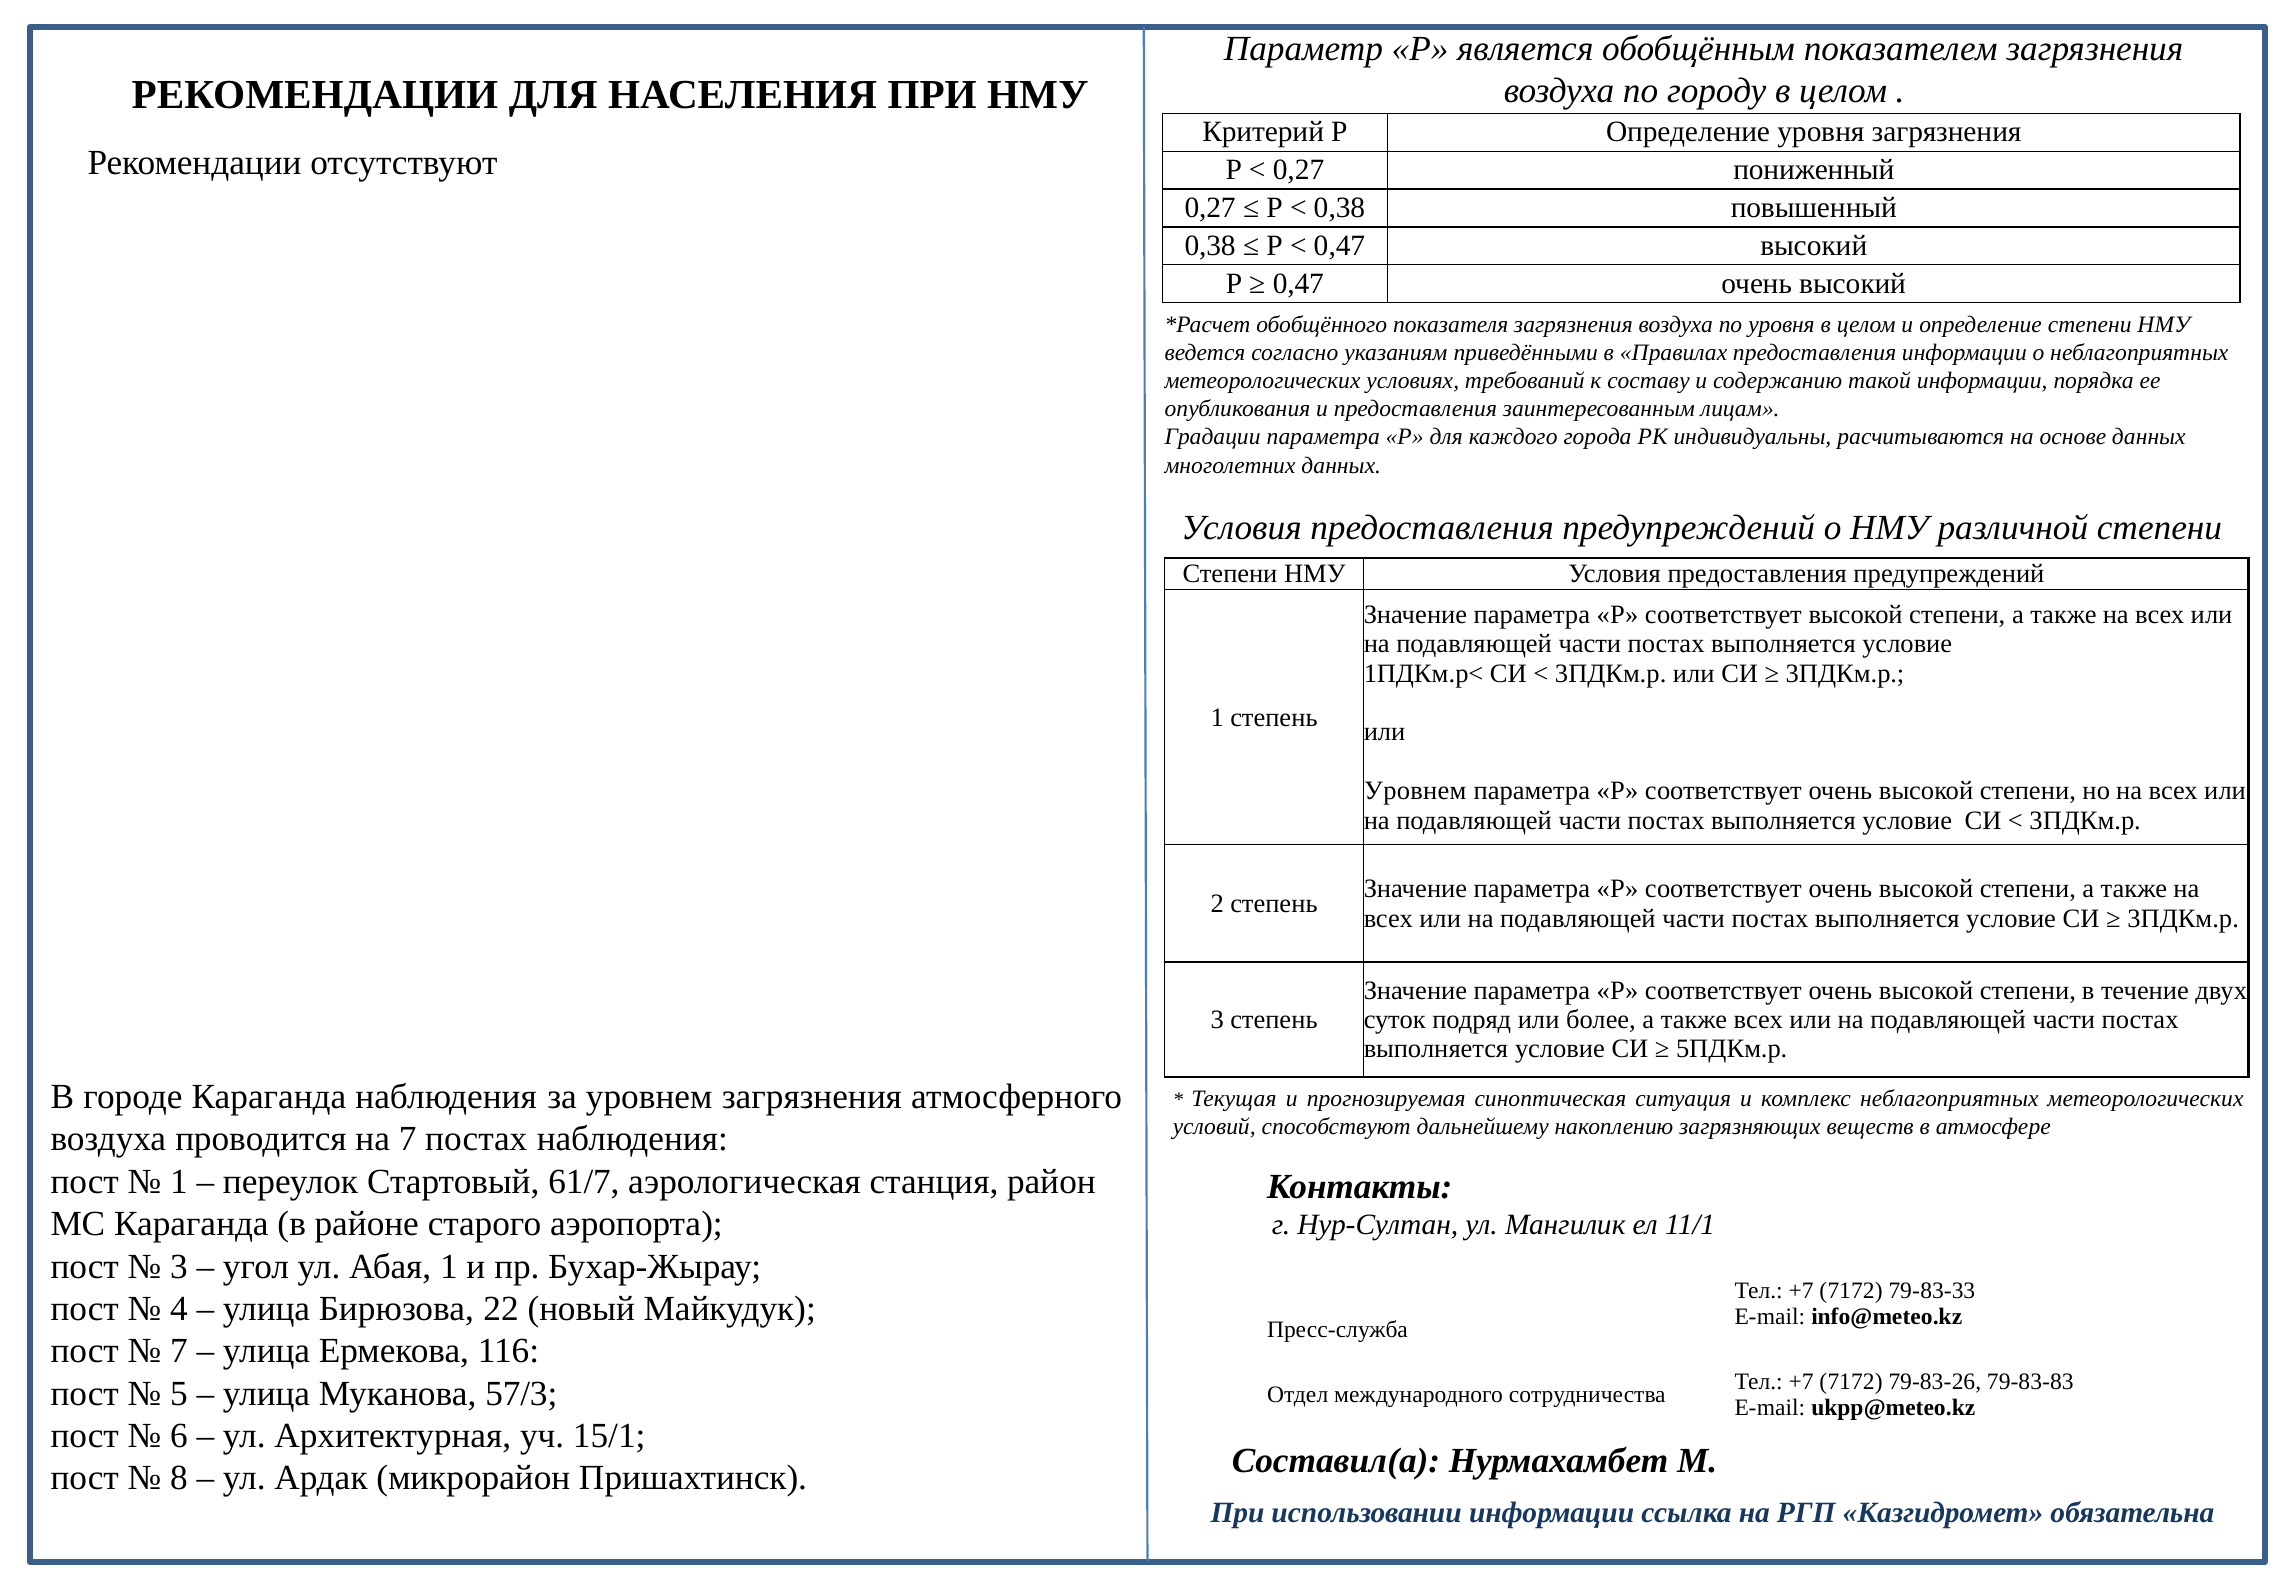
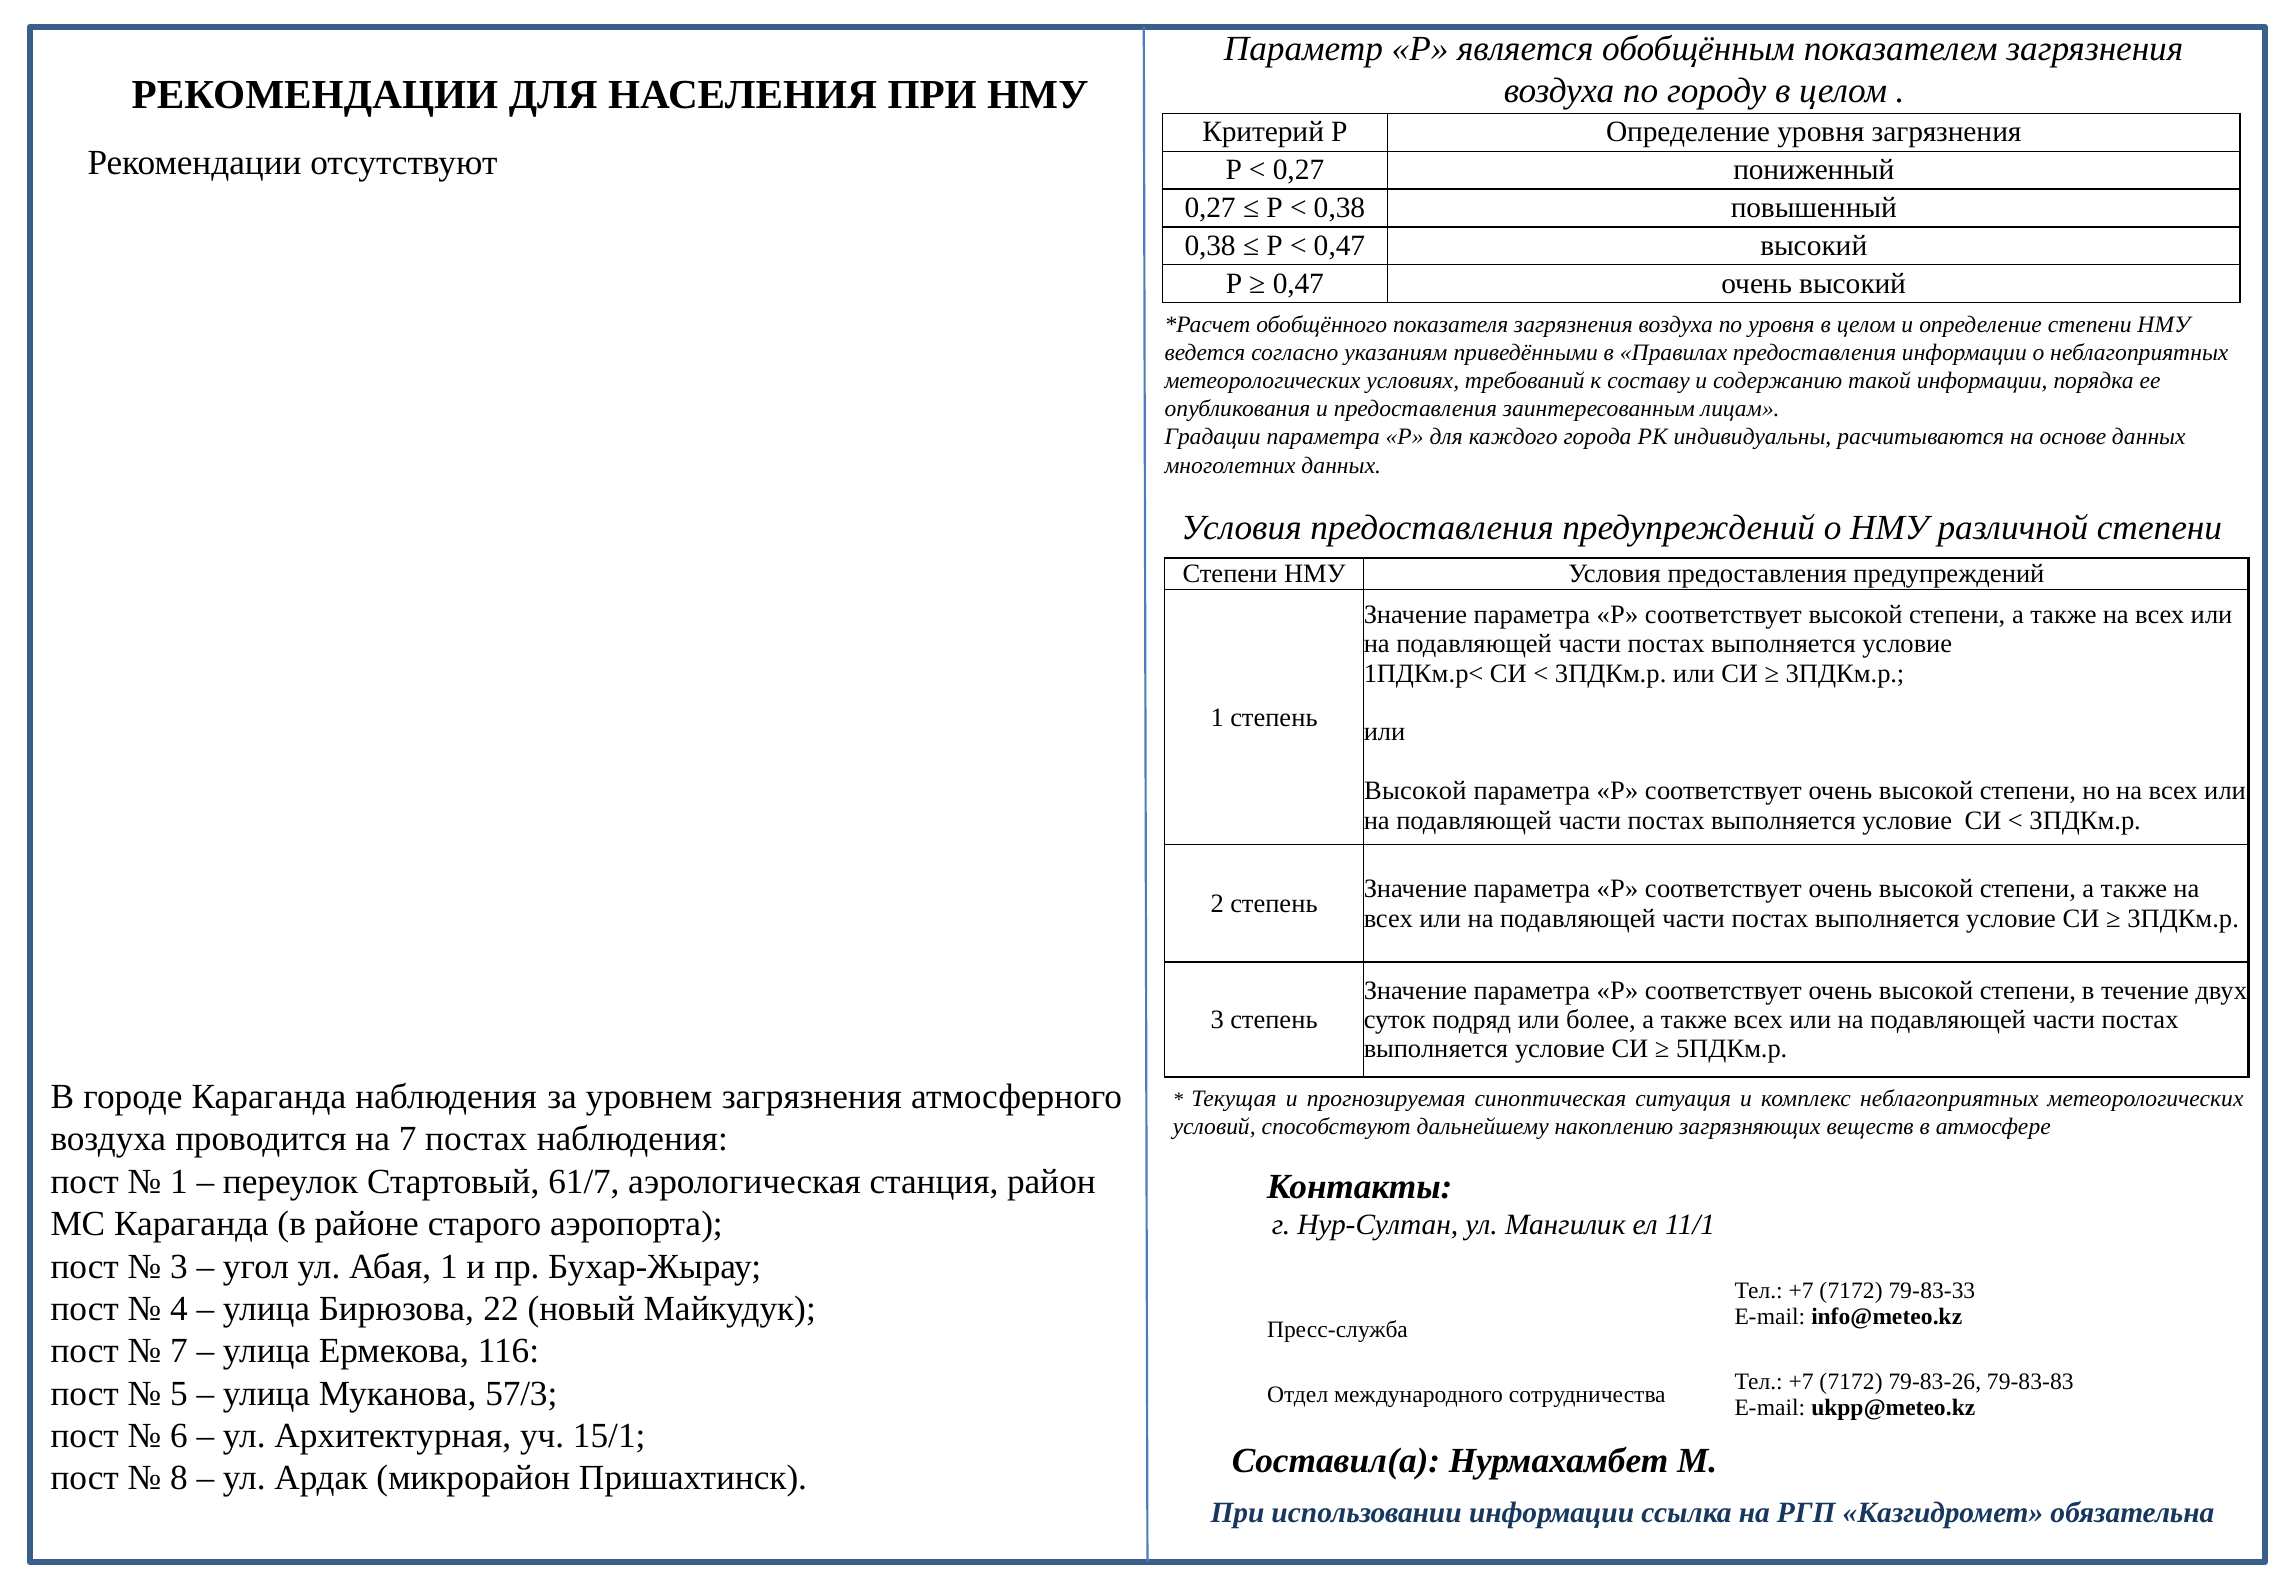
Уровнем at (1415, 791): Уровнем -> Высокой
